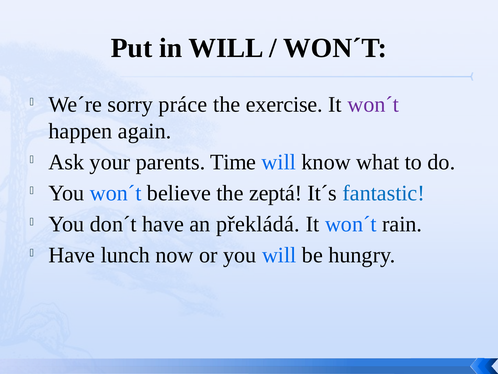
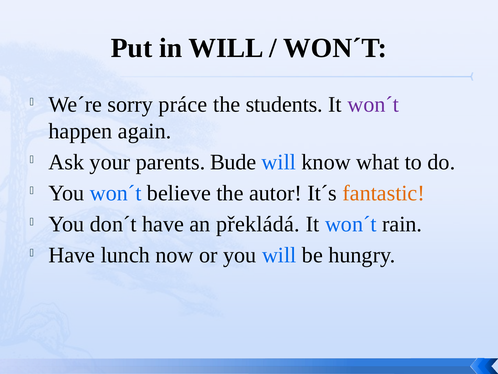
exercise: exercise -> students
Time: Time -> Bude
zeptá: zeptá -> autor
fantastic colour: blue -> orange
